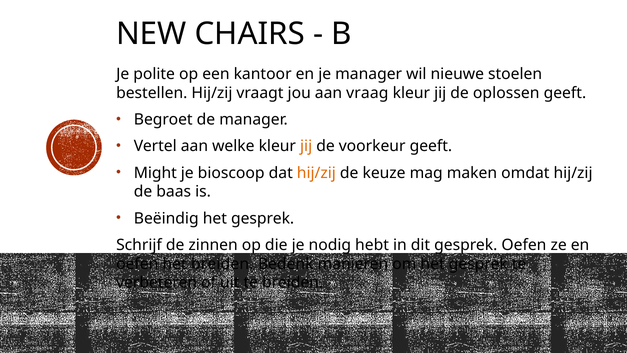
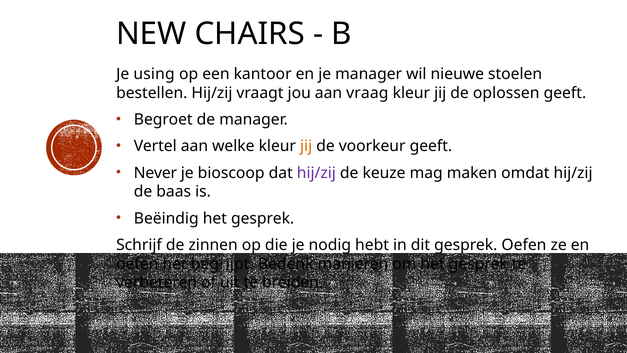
polite: polite -> using
Might: Might -> Never
hij/zij at (316, 173) colour: orange -> purple
het breiden: breiden -> begrijpt
